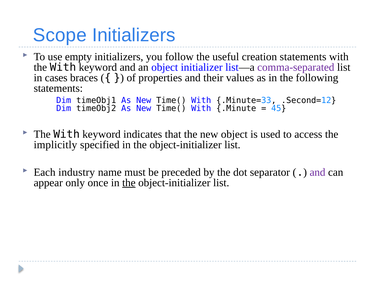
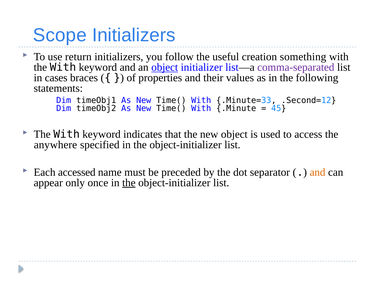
empty: empty -> return
creation statements: statements -> something
object at (165, 67) underline: none -> present
implicitly: implicitly -> anywhere
industry: industry -> accessed
and at (318, 172) colour: purple -> orange
